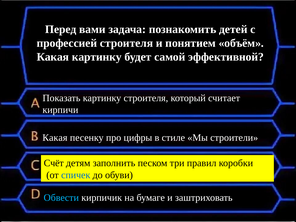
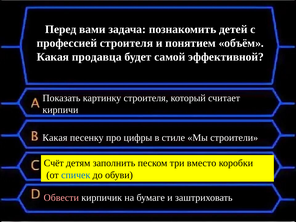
Какая картинку: картинку -> продавца
правил: правил -> вместо
Обвести colour: light blue -> pink
